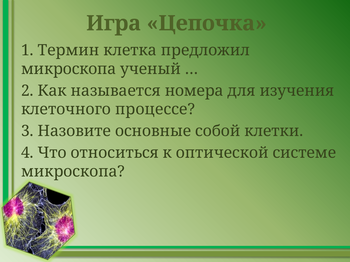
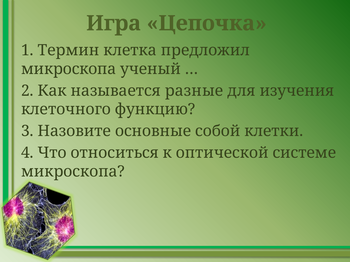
номера: номера -> разные
процессе: процессе -> функцию
